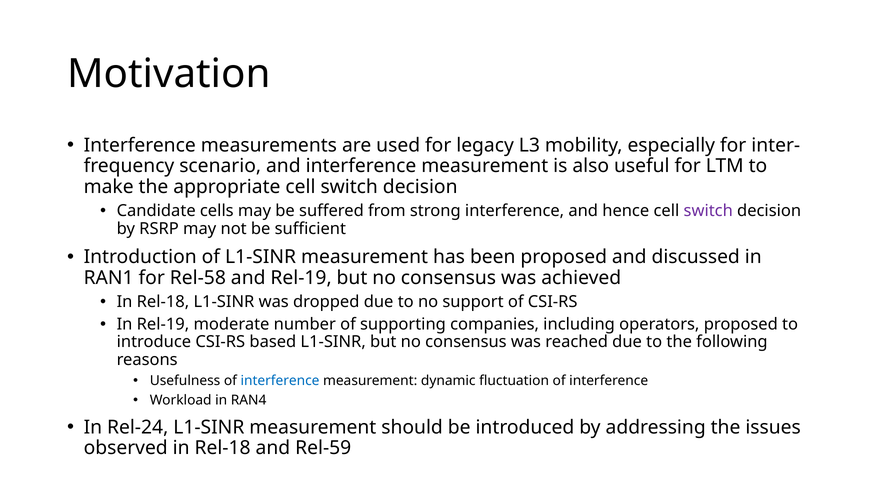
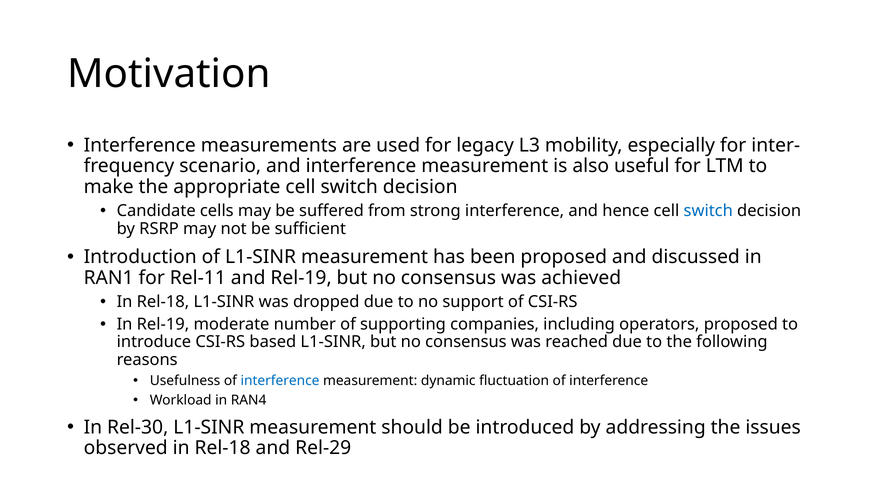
switch at (708, 211) colour: purple -> blue
Rel-58: Rel-58 -> Rel-11
Rel-24: Rel-24 -> Rel-30
Rel-59: Rel-59 -> Rel-29
